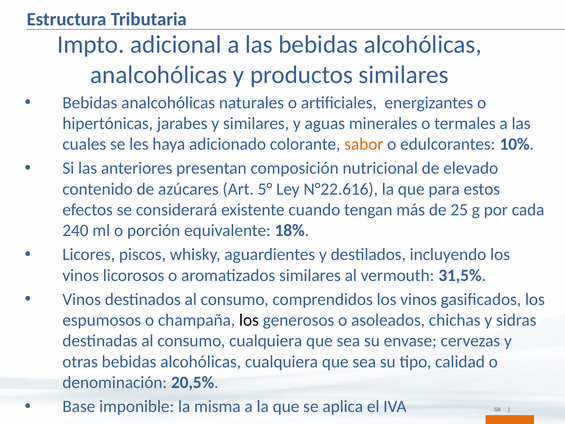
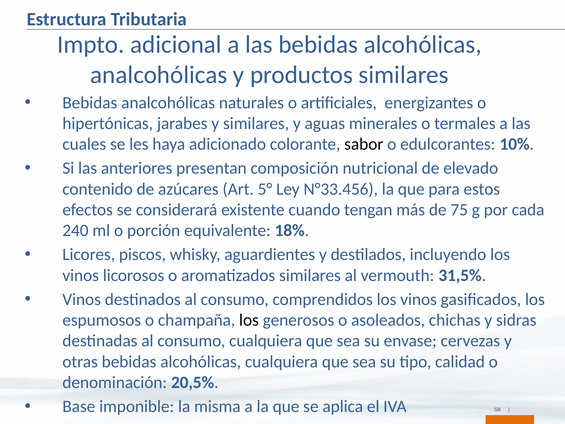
sabor colour: orange -> black
N°22.616: N°22.616 -> N°33.456
25: 25 -> 75
